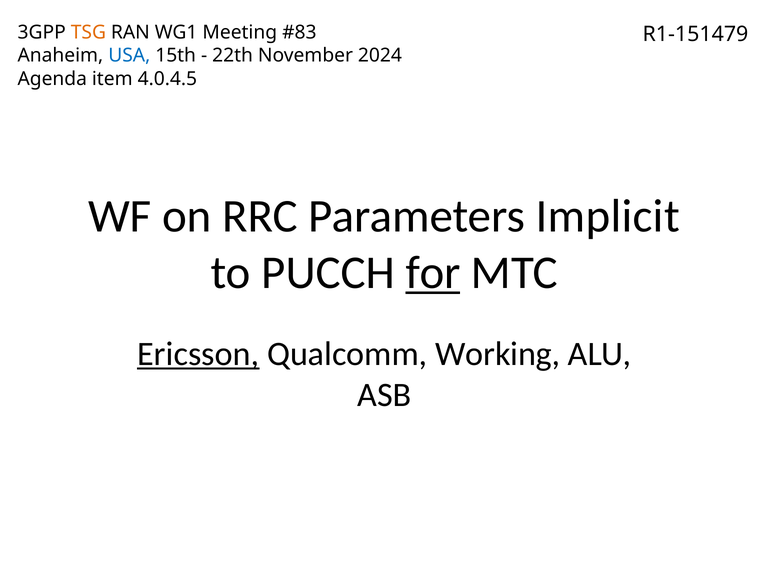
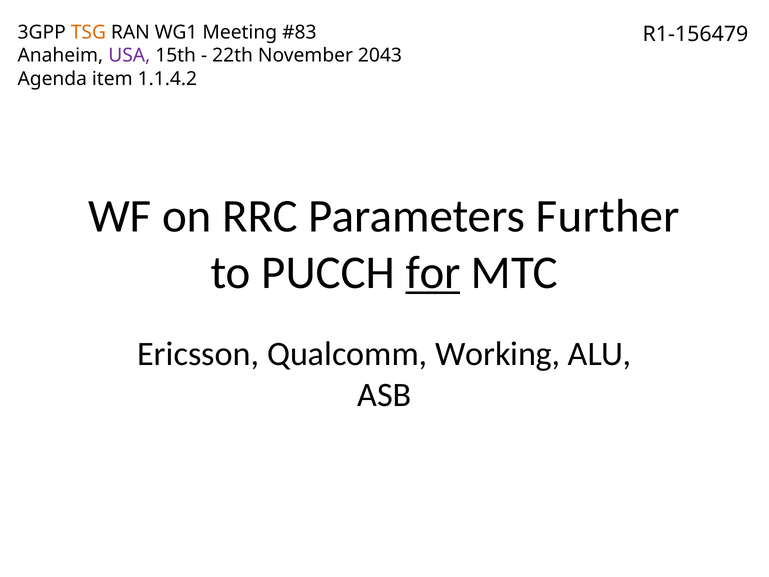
R1-151479: R1-151479 -> R1-156479
USA colour: blue -> purple
2024: 2024 -> 2043
4.0.4.5: 4.0.4.5 -> 1.1.4.2
Implicit: Implicit -> Further
Ericsson underline: present -> none
